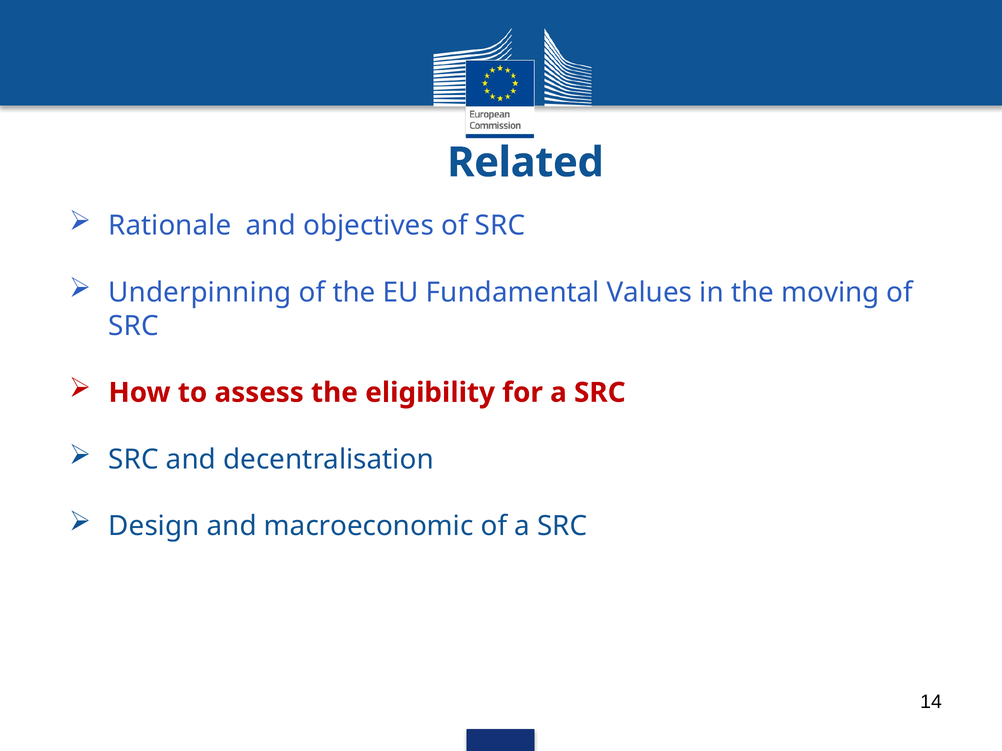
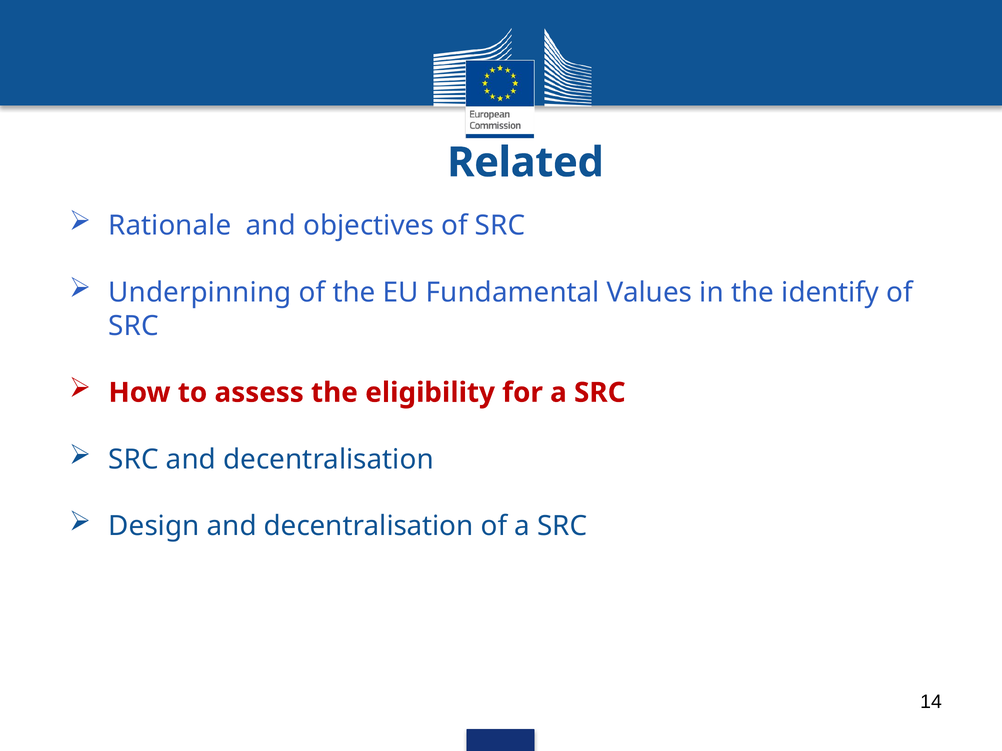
moving: moving -> identify
Design and macroeconomic: macroeconomic -> decentralisation
